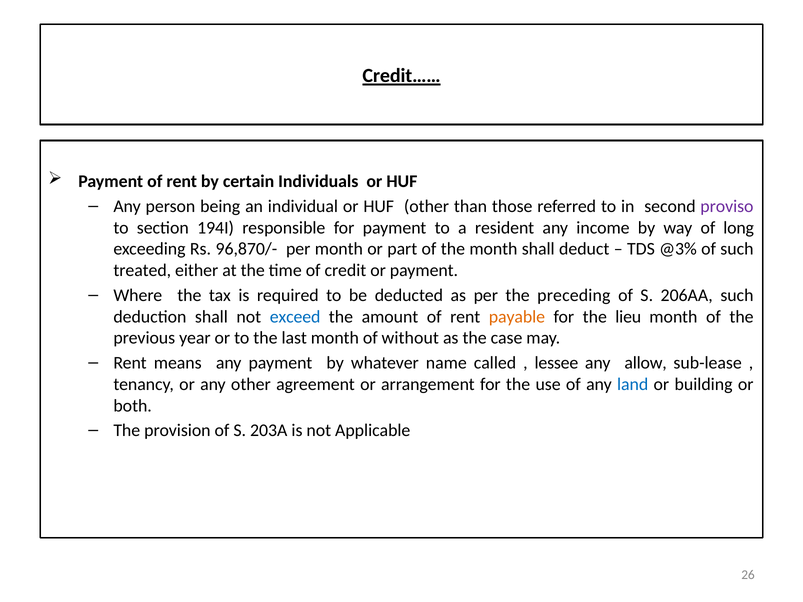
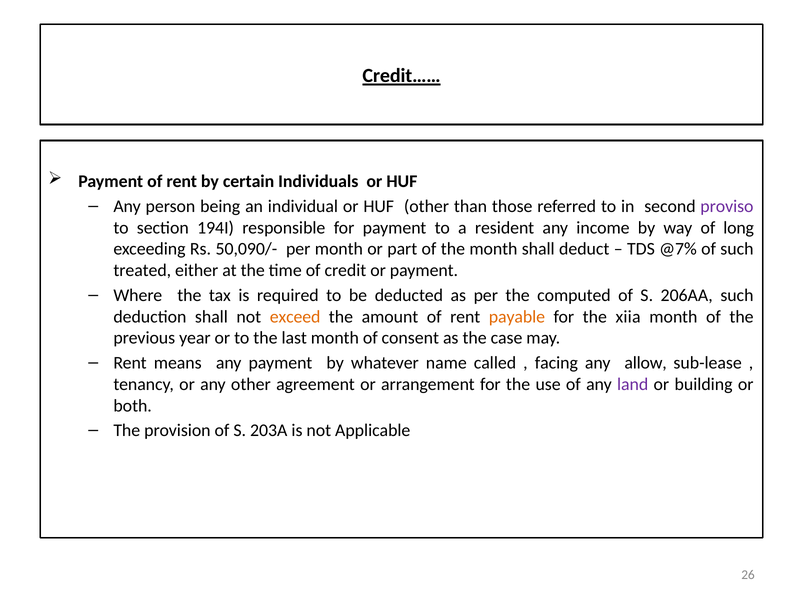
96,870/-: 96,870/- -> 50,090/-
@3%: @3% -> @7%
preceding: preceding -> computed
exceed colour: blue -> orange
lieu: lieu -> xiia
without: without -> consent
lessee: lessee -> facing
land colour: blue -> purple
